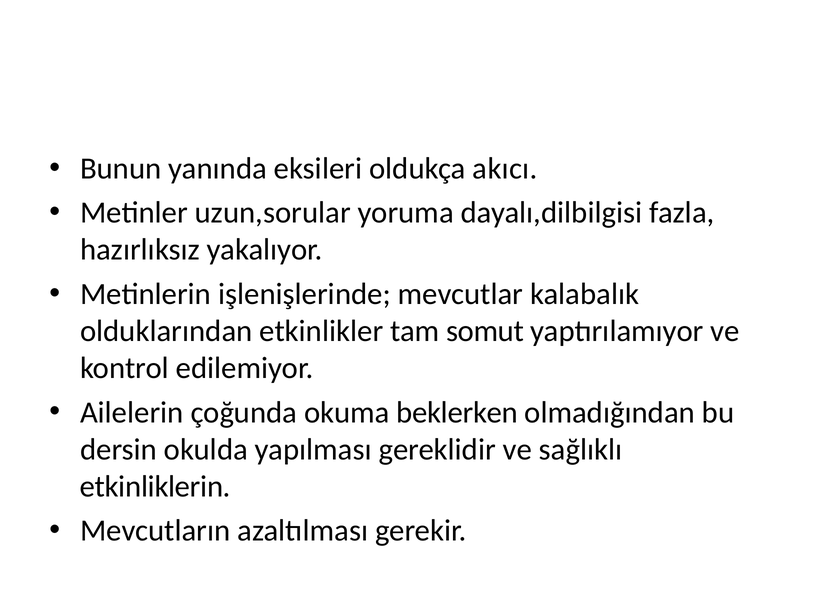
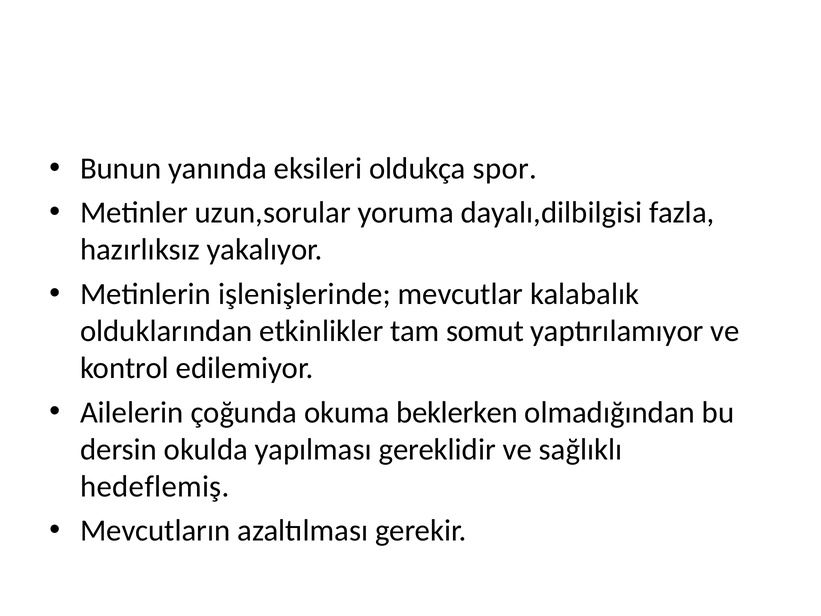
akıcı: akıcı -> spor
etkinliklerin: etkinliklerin -> hedeflemiş
